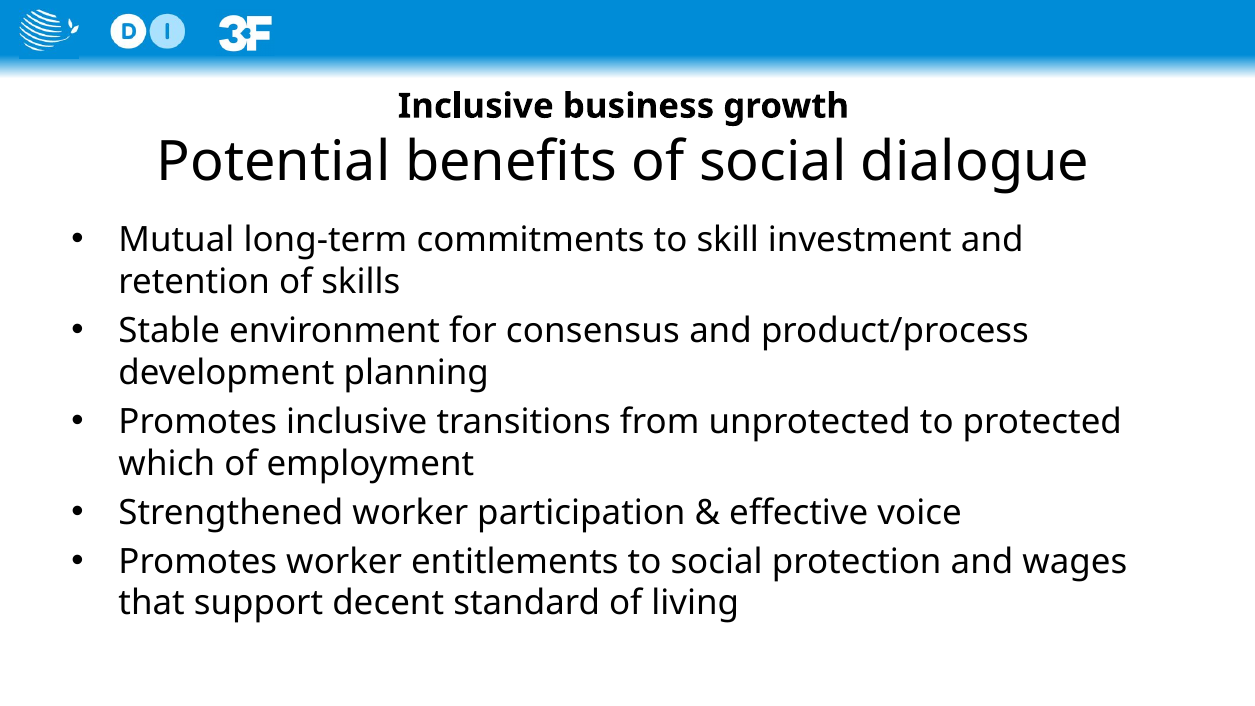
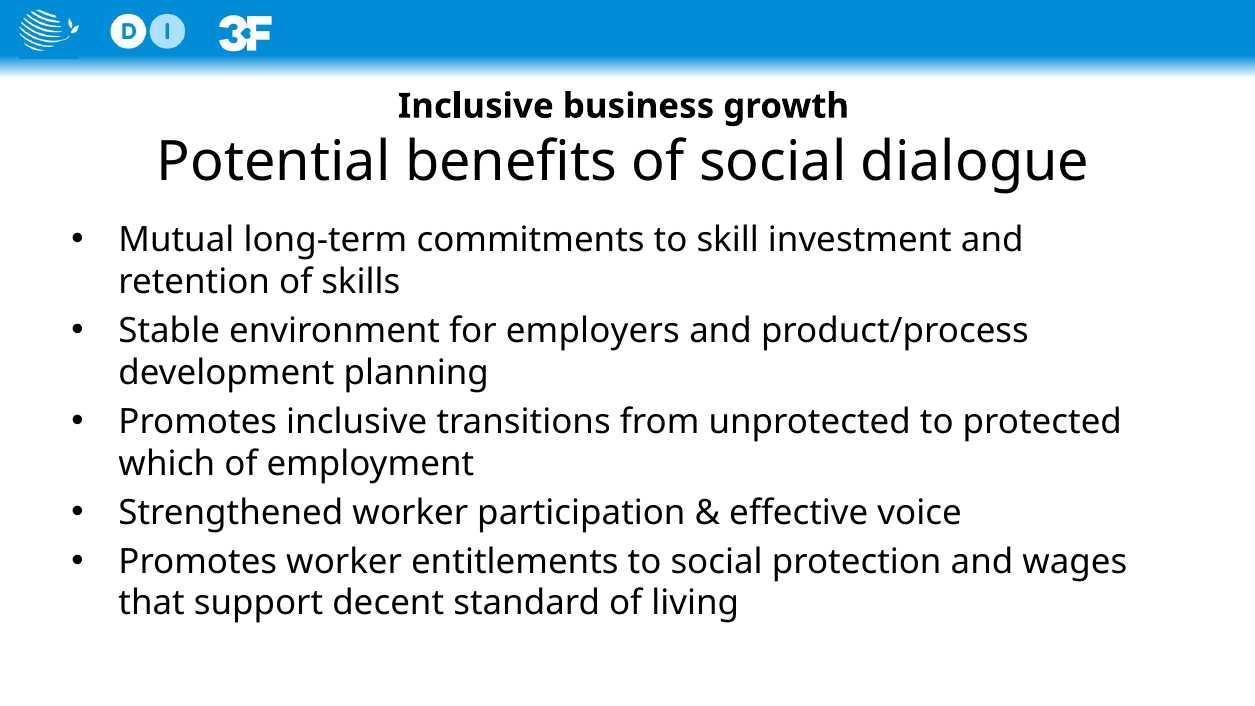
consensus: consensus -> employers
